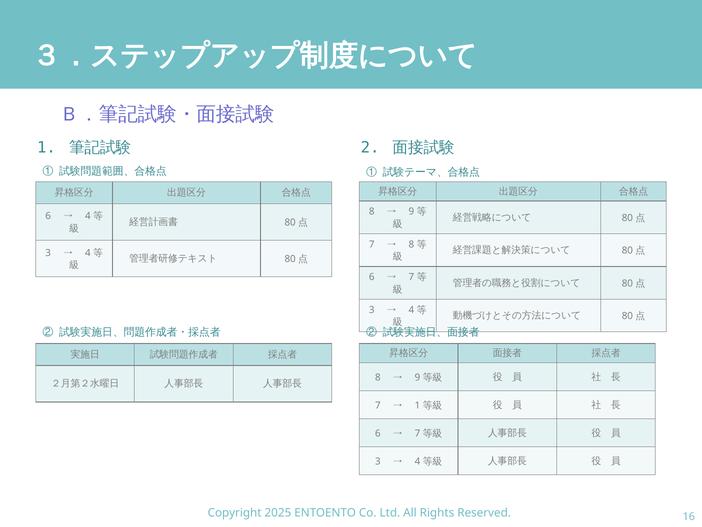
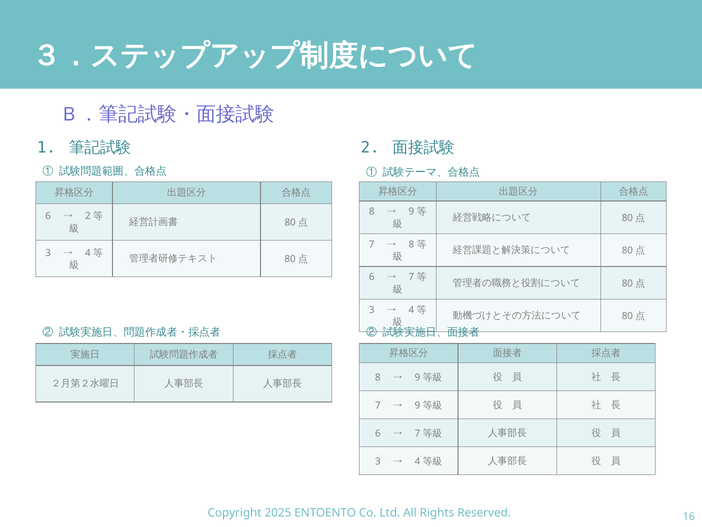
4 at (88, 216): 4 -> 2
1 at (418, 405): 1 -> 9
